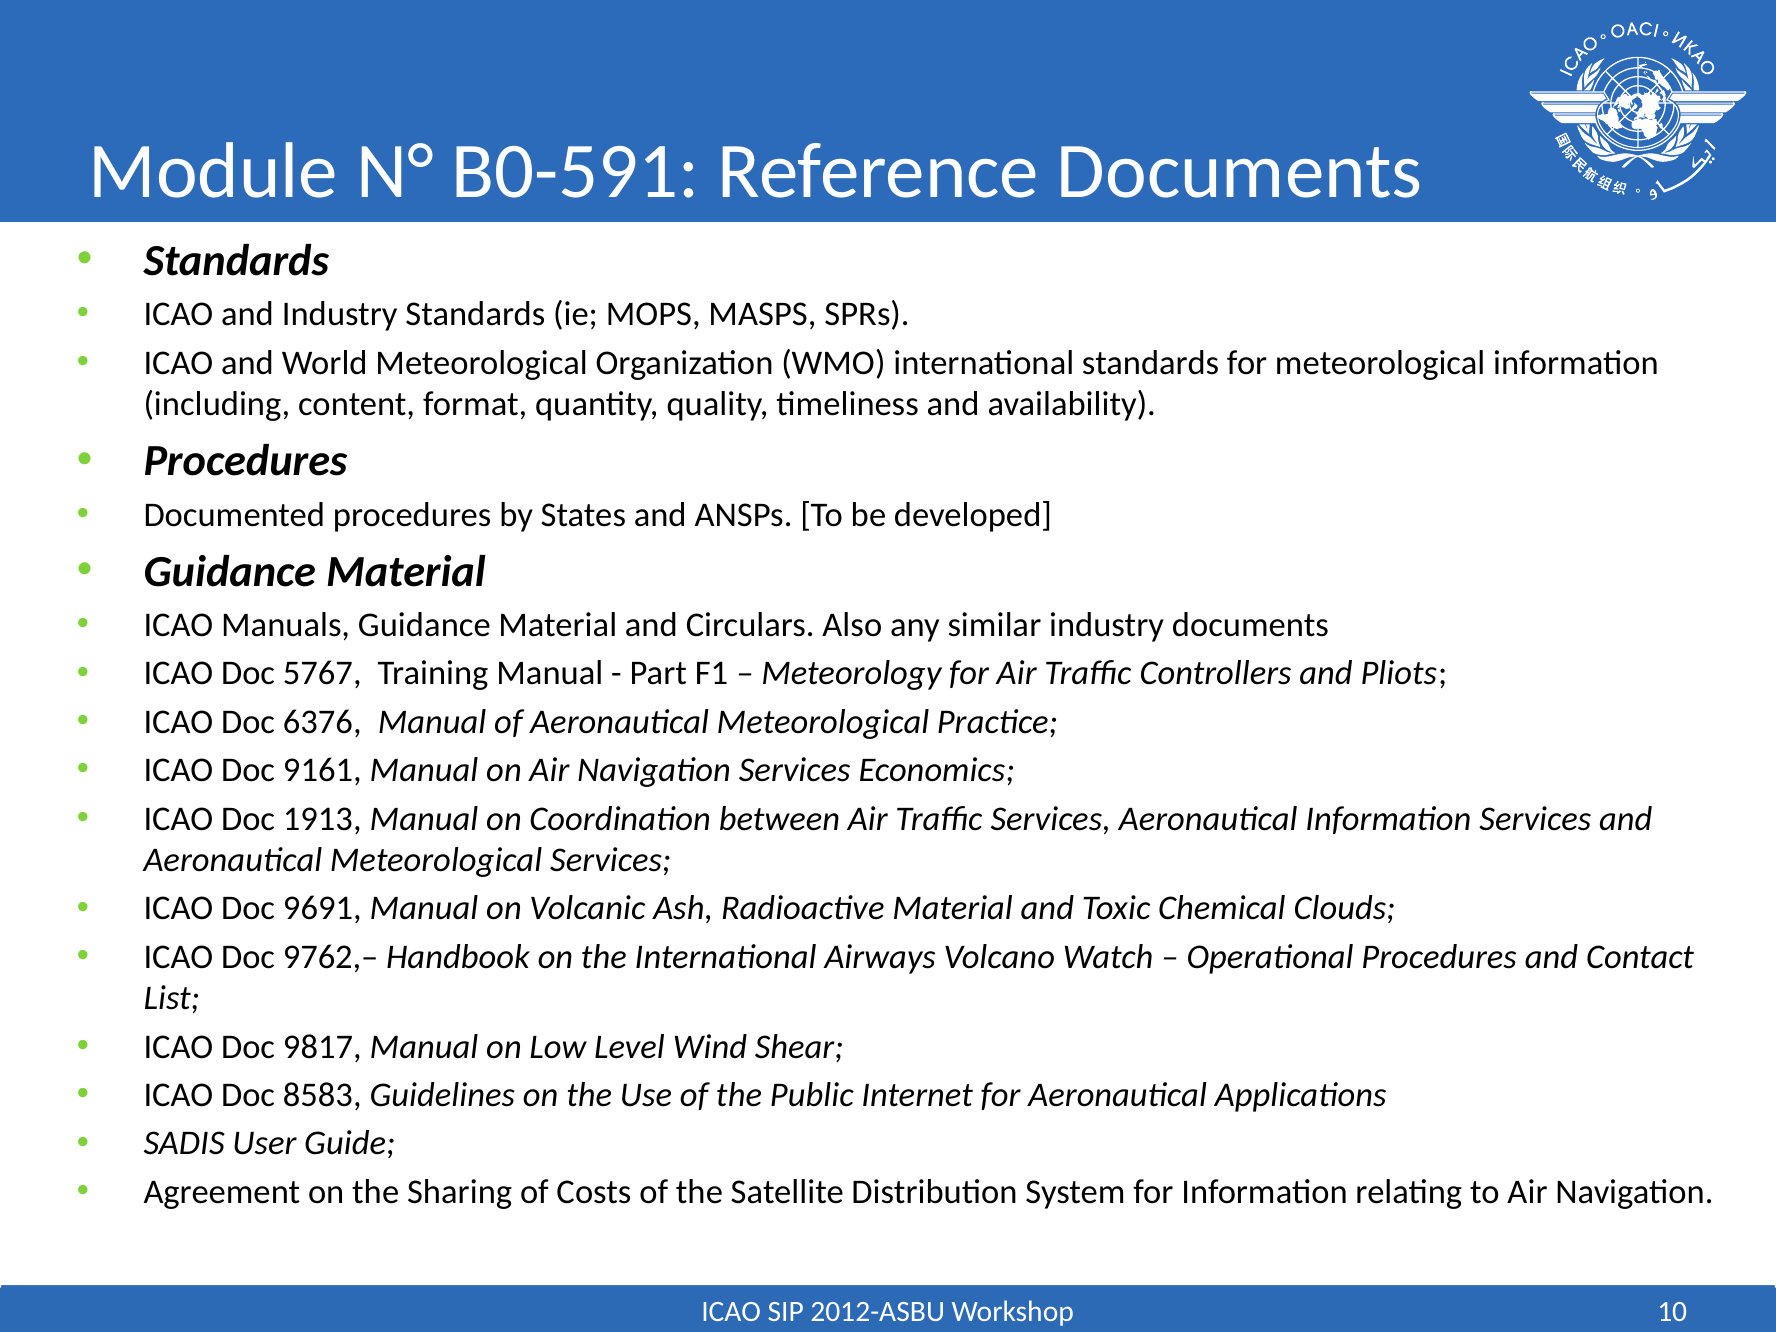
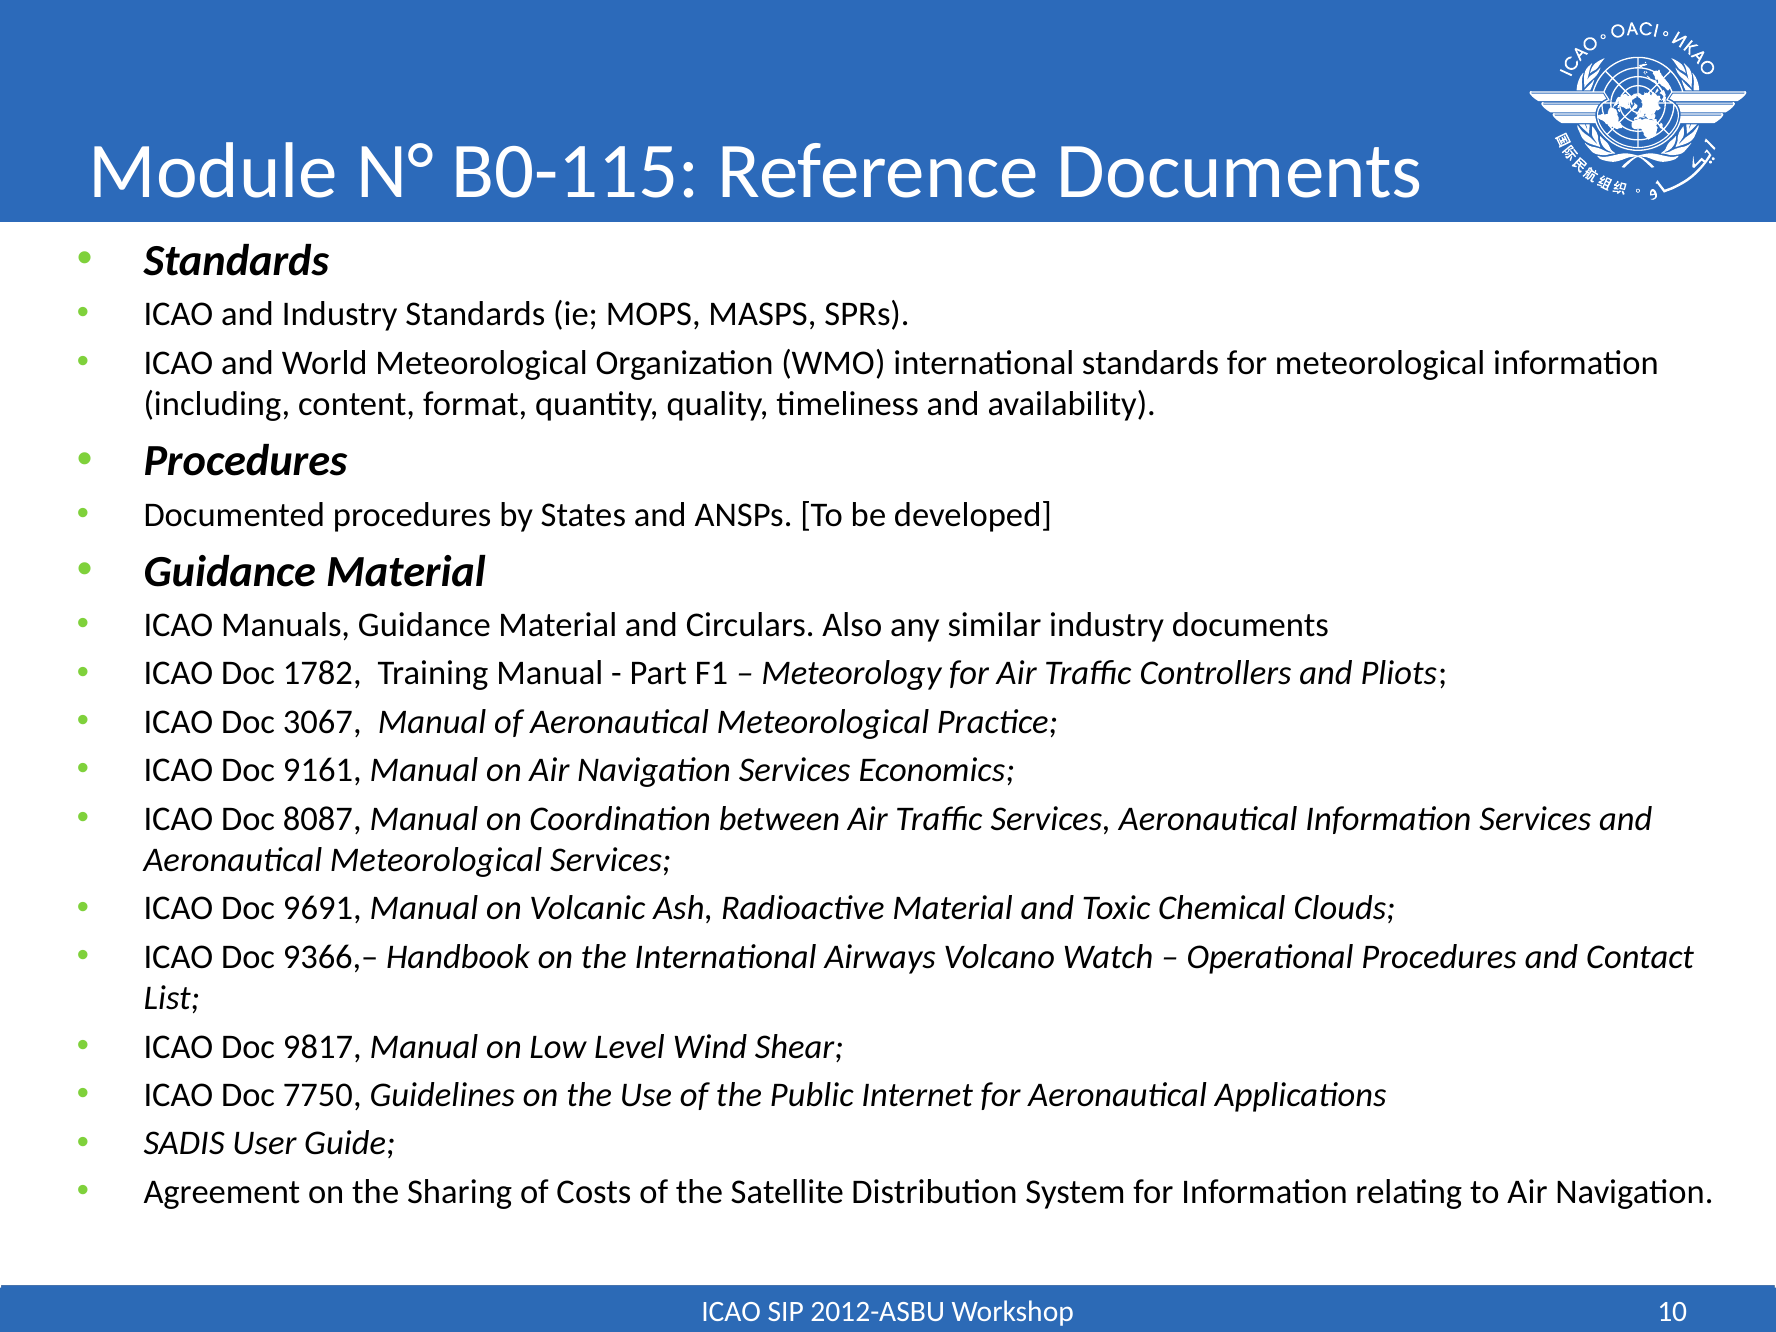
B0-591: B0-591 -> B0-115
5767: 5767 -> 1782
6376: 6376 -> 3067
1913: 1913 -> 8087
9762,–: 9762,– -> 9366,–
8583: 8583 -> 7750
